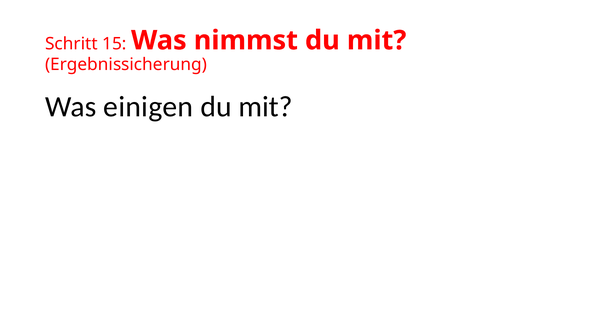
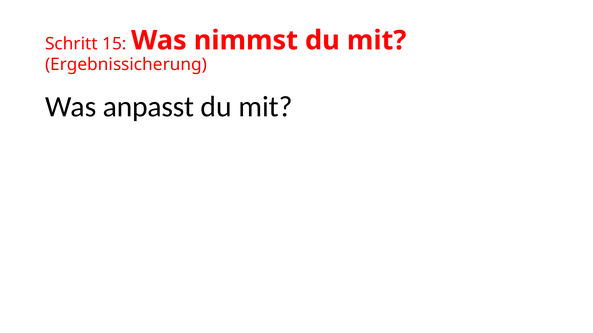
einigen: einigen -> anpasst
